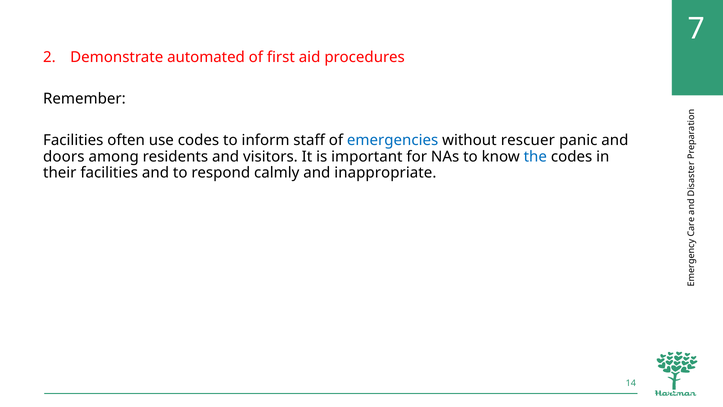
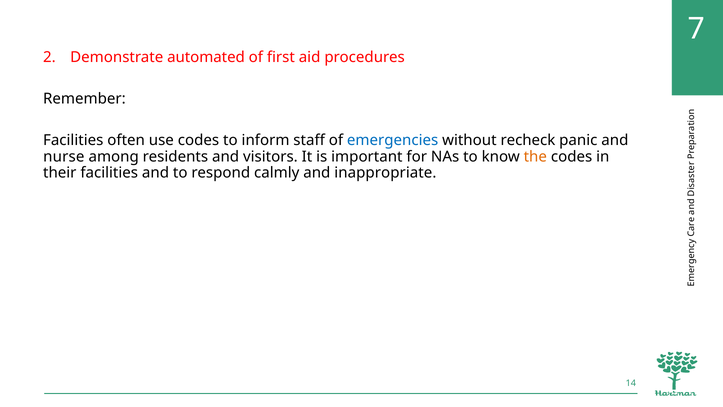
rescuer: rescuer -> recheck
doors: doors -> nurse
the colour: blue -> orange
